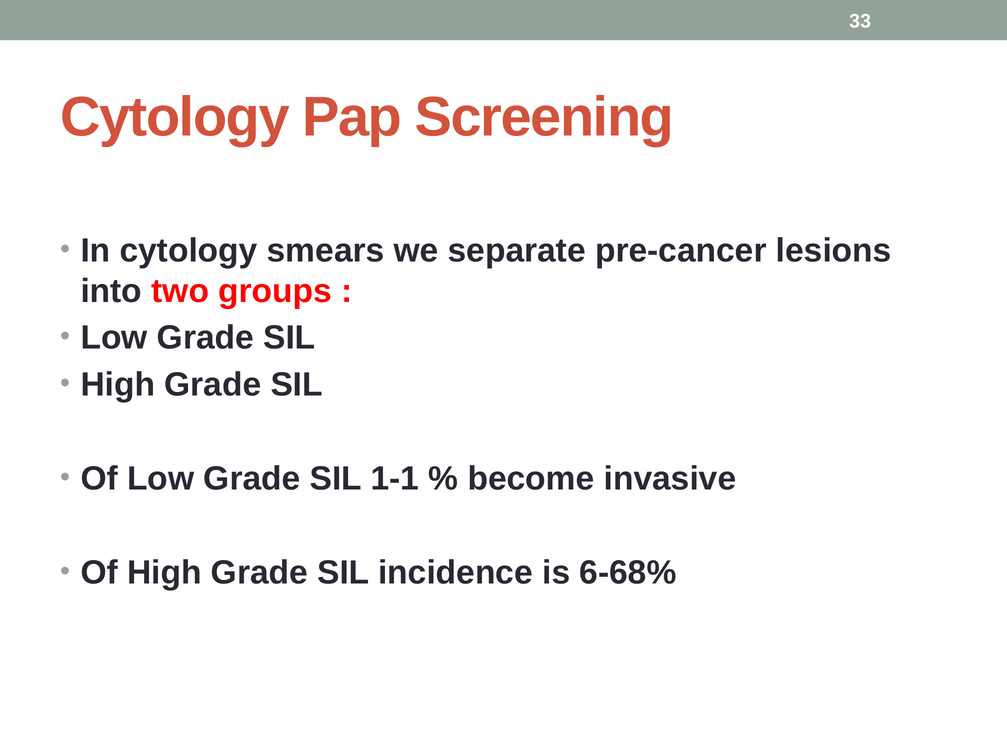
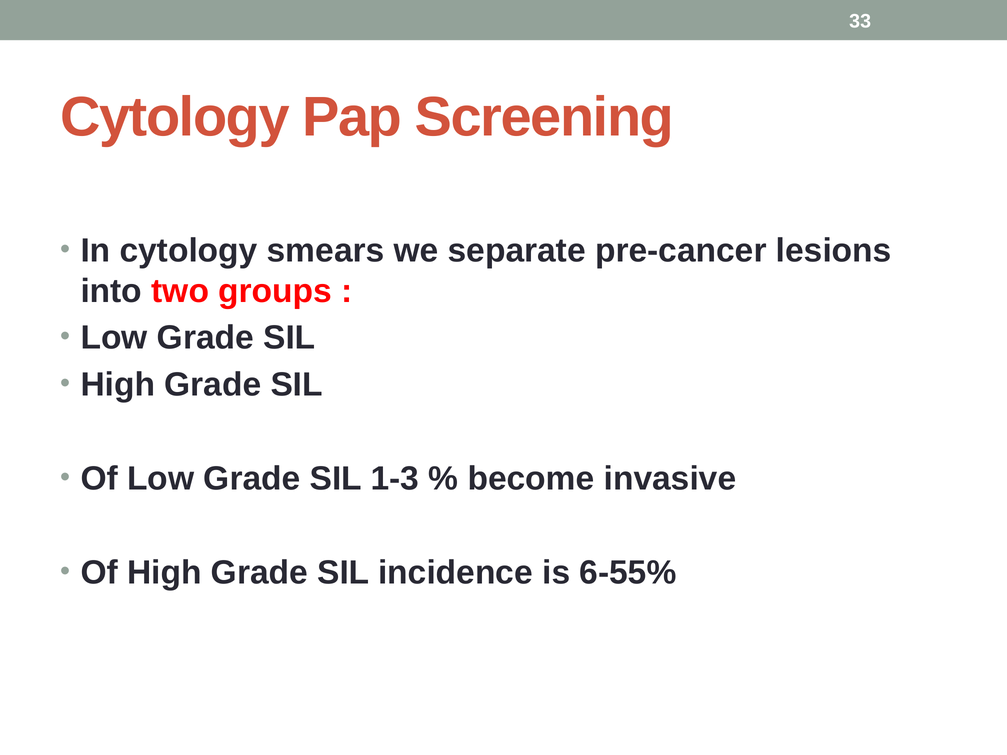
1-1: 1-1 -> 1-3
6-68%: 6-68% -> 6-55%
